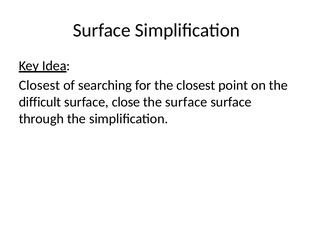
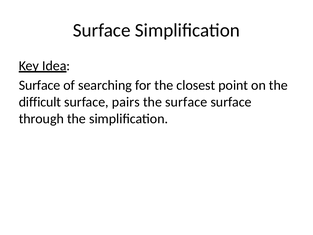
Closest at (39, 85): Closest -> Surface
close: close -> pairs
